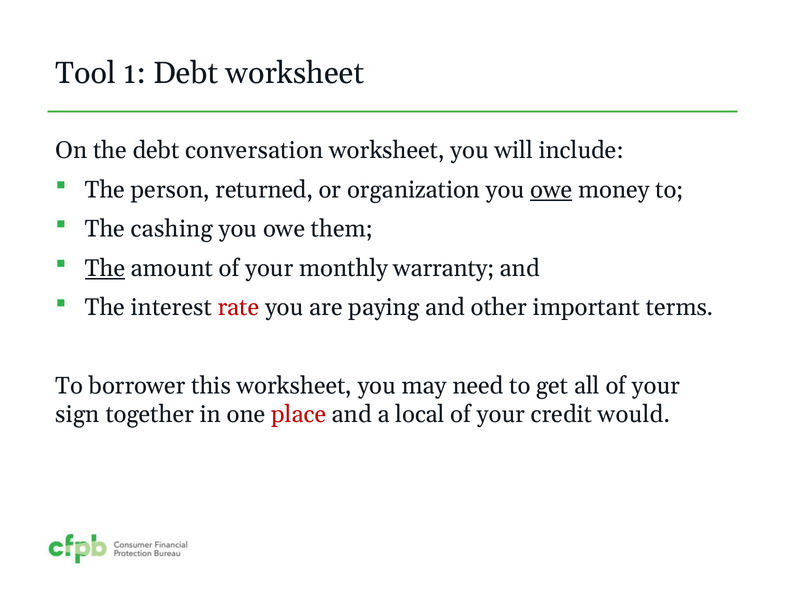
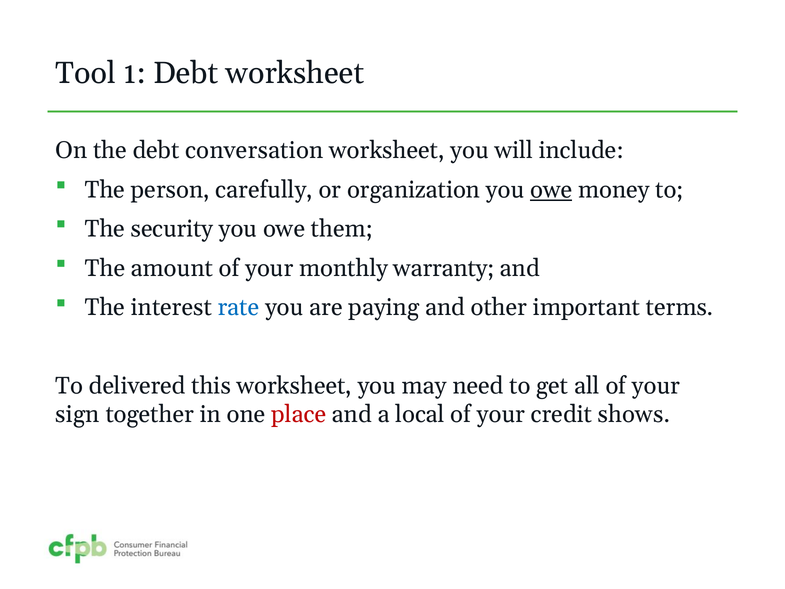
returned: returned -> carefully
cashing: cashing -> security
The at (105, 268) underline: present -> none
rate colour: red -> blue
borrower: borrower -> delivered
would: would -> shows
